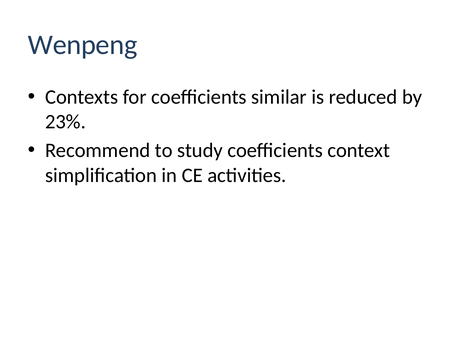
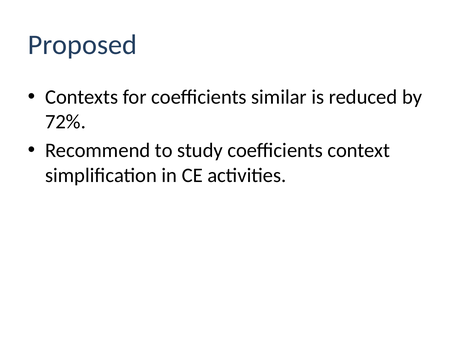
Wenpeng: Wenpeng -> Proposed
23%: 23% -> 72%
